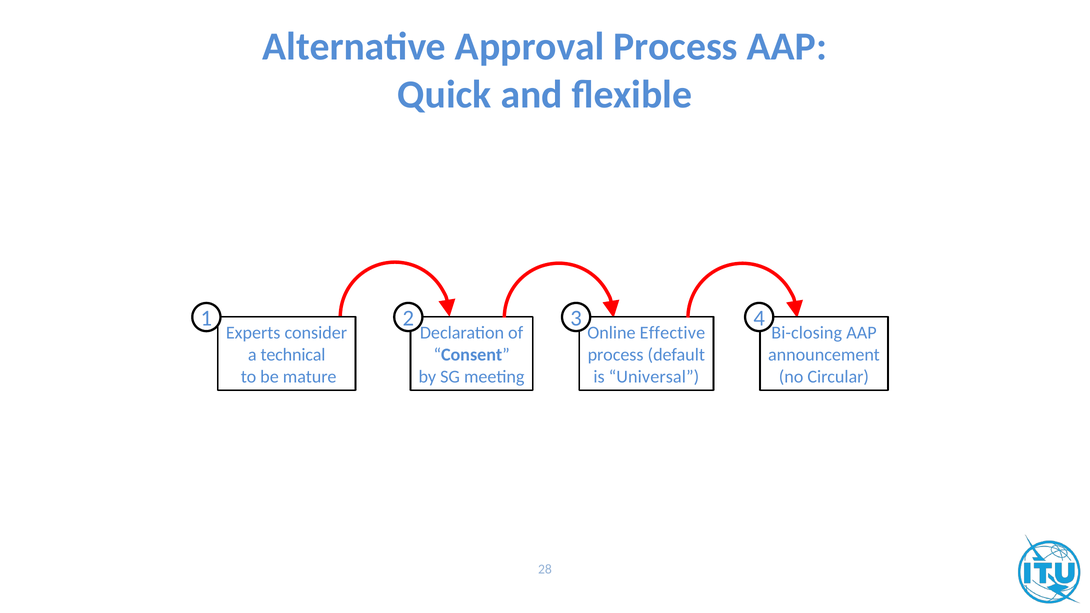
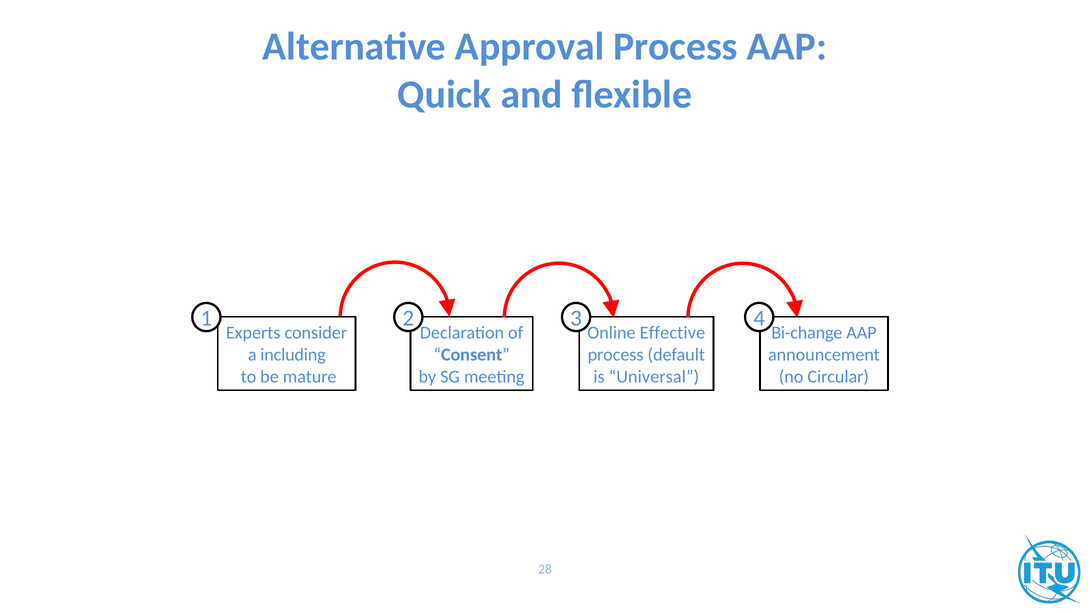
Bi-closing: Bi-closing -> Bi-change
technical: technical -> including
